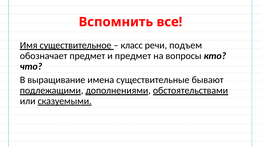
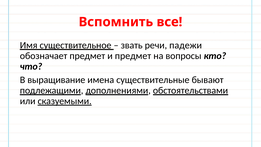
класс: класс -> звать
подъем: подъем -> падежи
